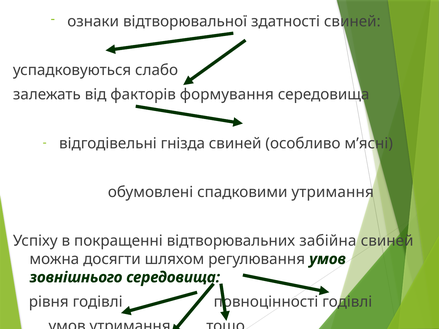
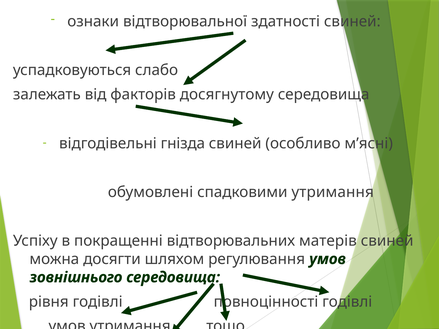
формування: формування -> досягнутому
забійна: забійна -> матерів
